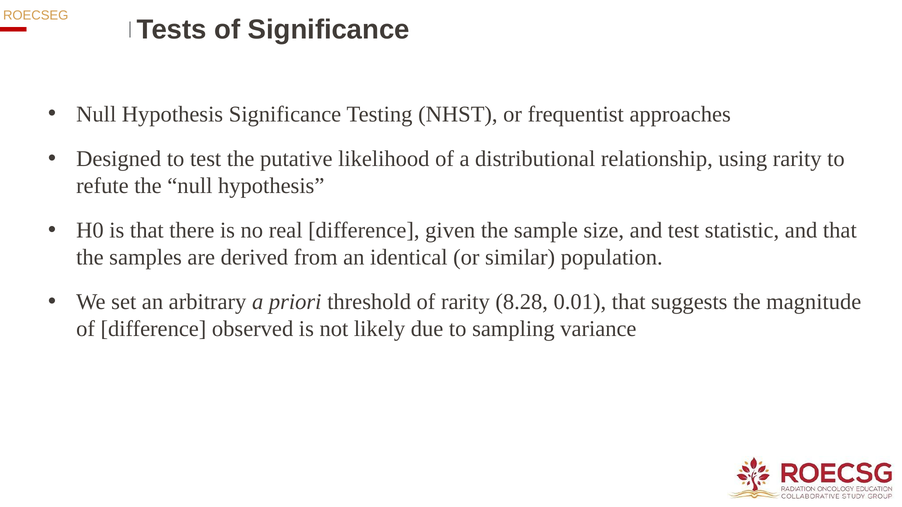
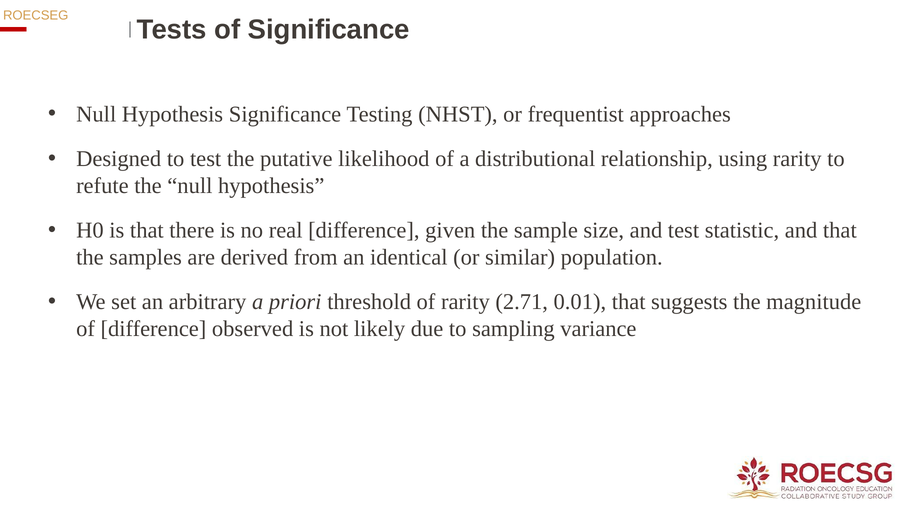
8.28: 8.28 -> 2.71
